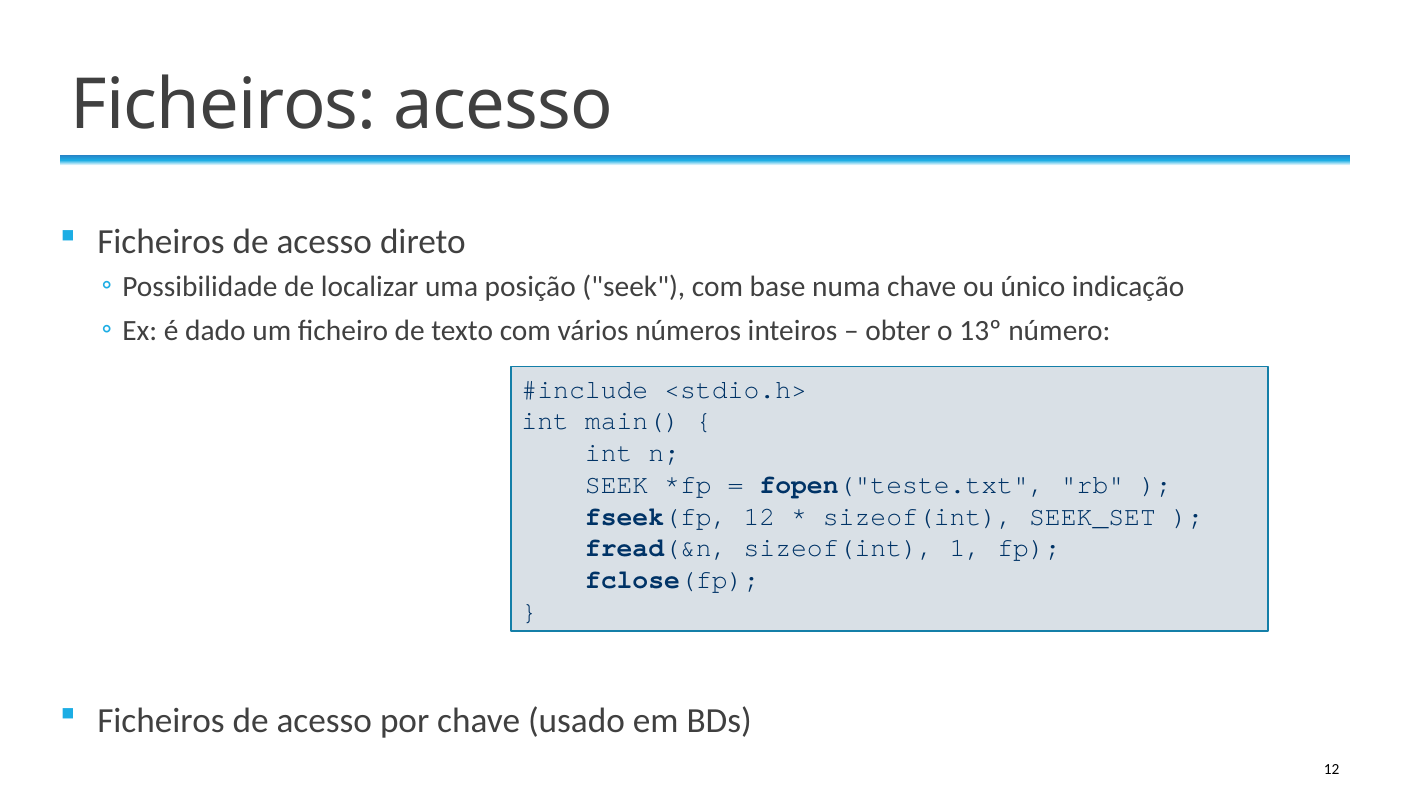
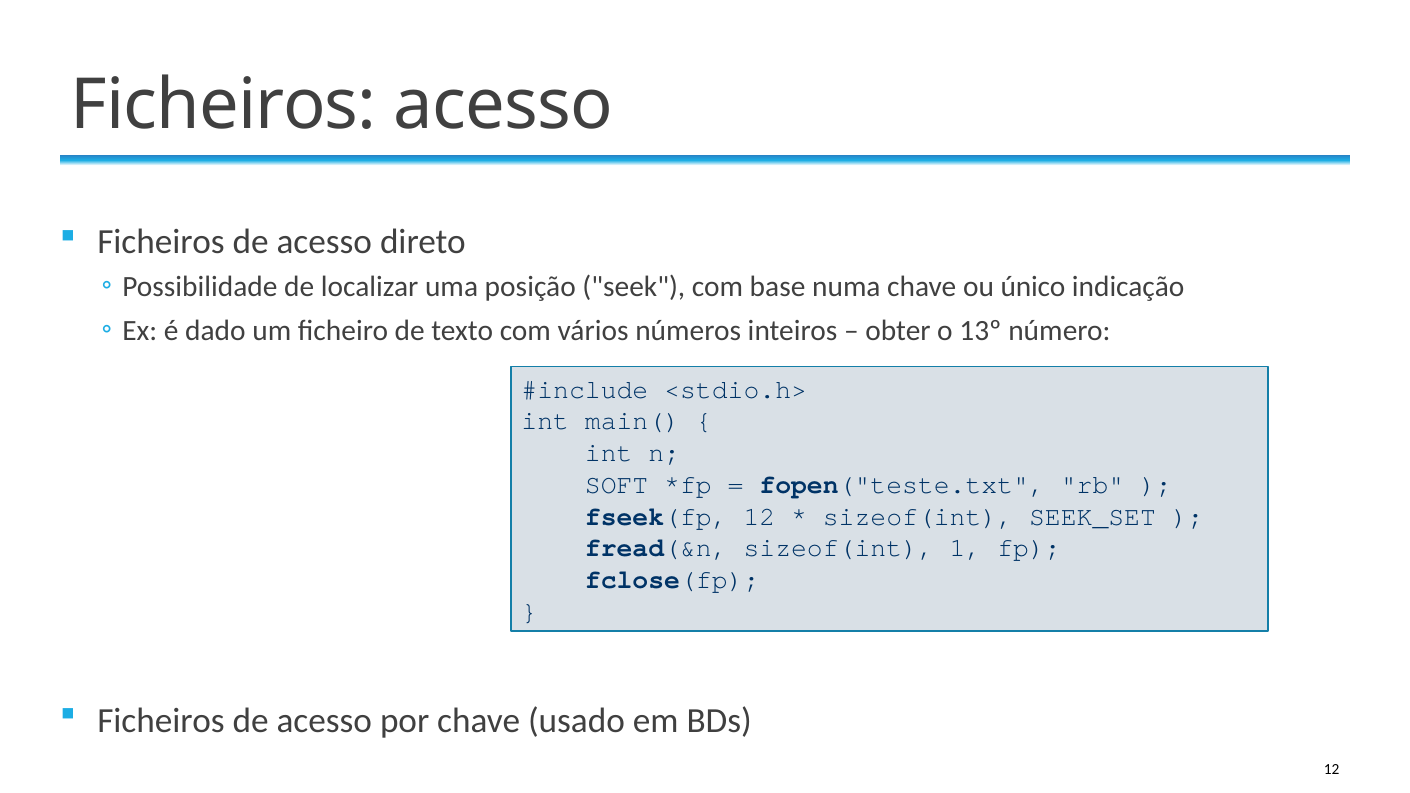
SEEK at (617, 485): SEEK -> SOFT
